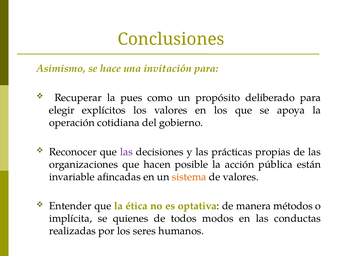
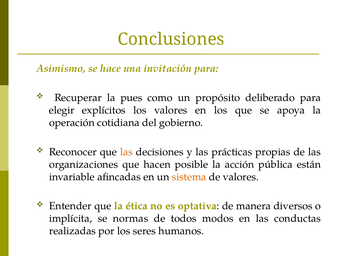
las at (126, 152) colour: purple -> orange
métodos: métodos -> diversos
quienes: quienes -> normas
